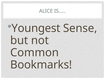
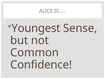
Bookmarks: Bookmarks -> Confidence
